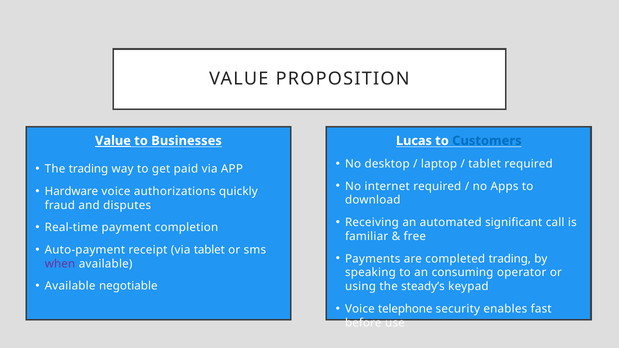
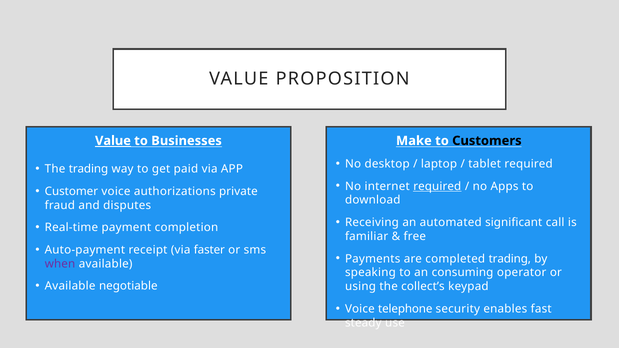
Lucas: Lucas -> Make
Customers colour: blue -> black
required at (437, 186) underline: none -> present
Hardware: Hardware -> Customer
quickly: quickly -> private
via tablet: tablet -> faster
steady’s: steady’s -> collect’s
before: before -> steady
